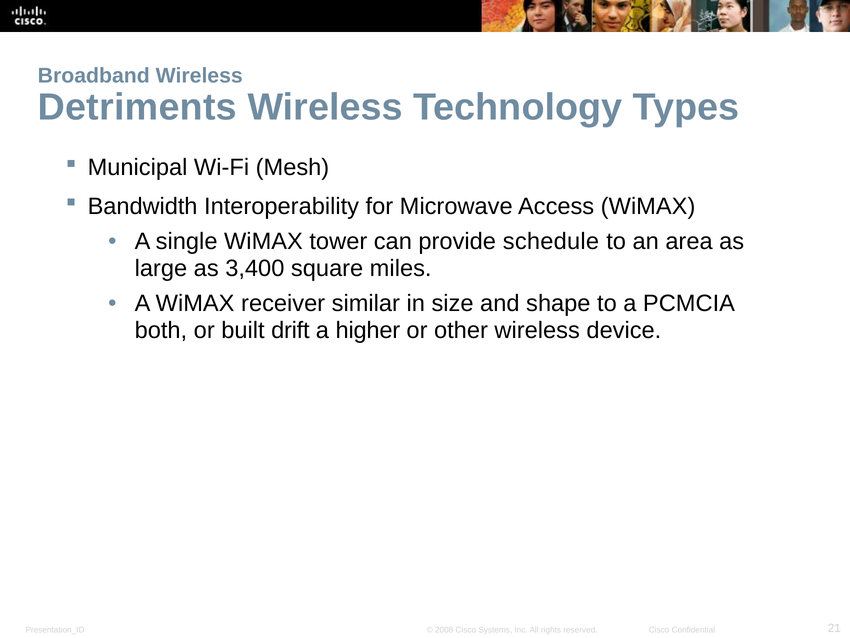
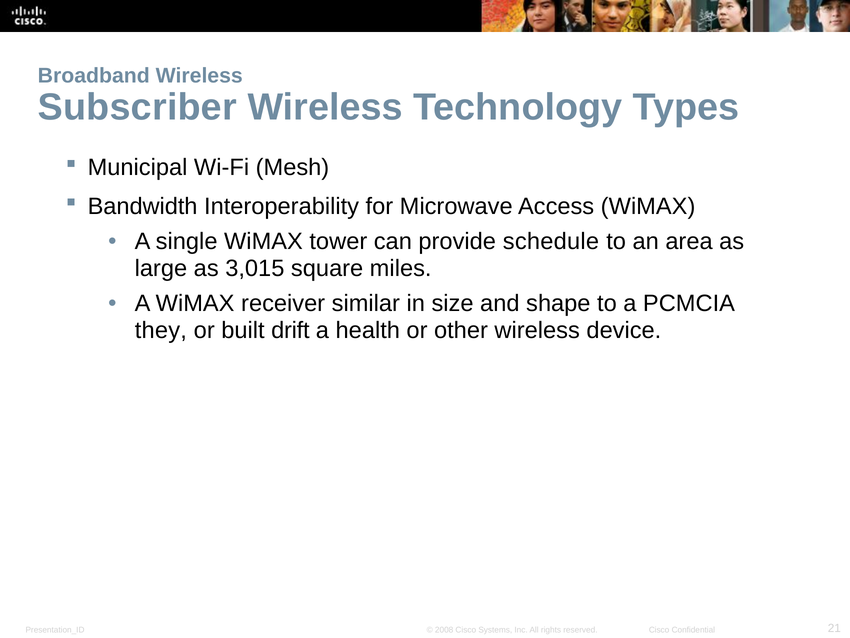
Detriments: Detriments -> Subscriber
3,400: 3,400 -> 3,015
both: both -> they
higher: higher -> health
